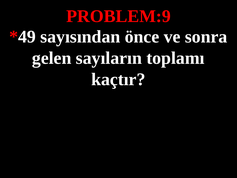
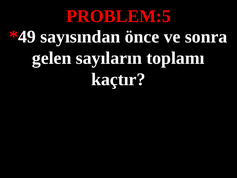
PROBLEM:9: PROBLEM:9 -> PROBLEM:5
